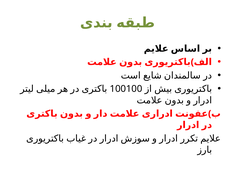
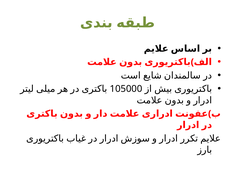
100100: 100100 -> 105000
